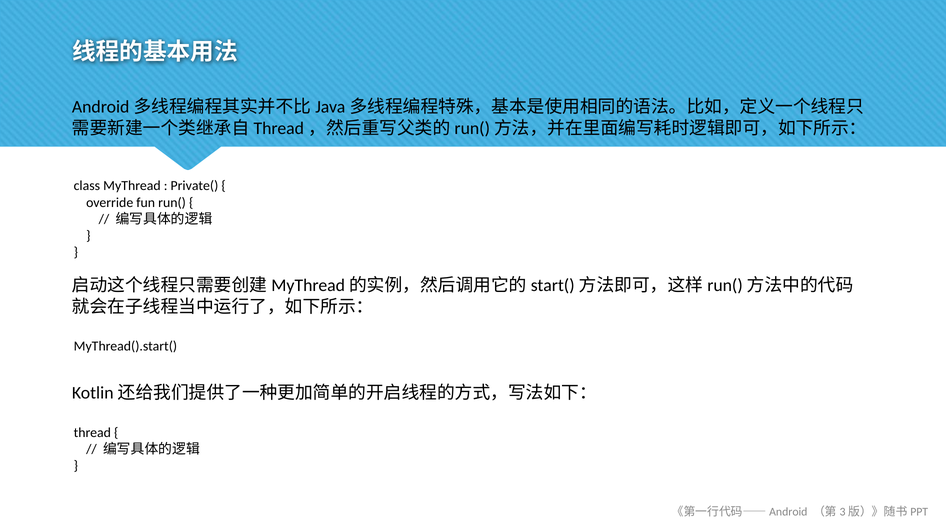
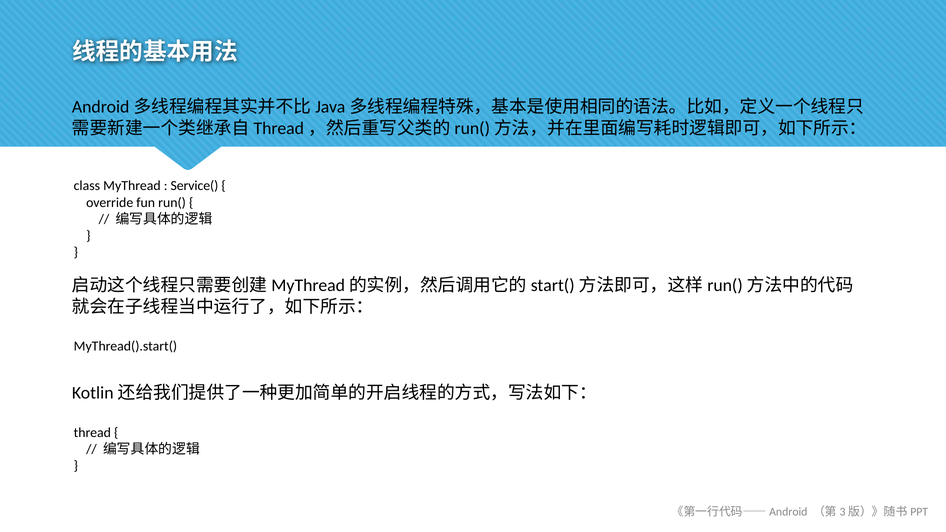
Private(: Private( -> Service(
